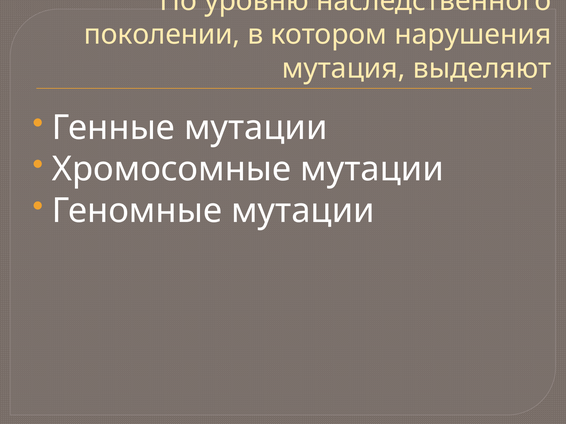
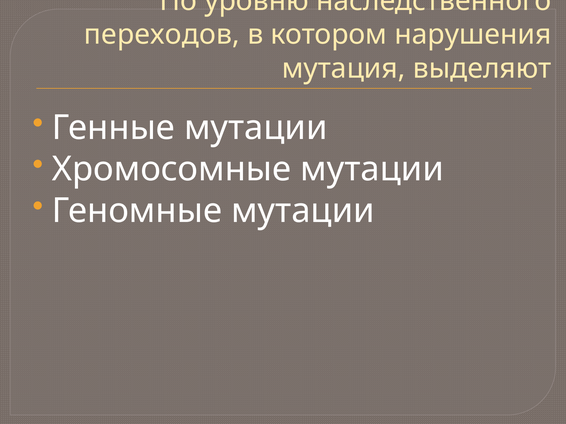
поколении: поколении -> переходов
